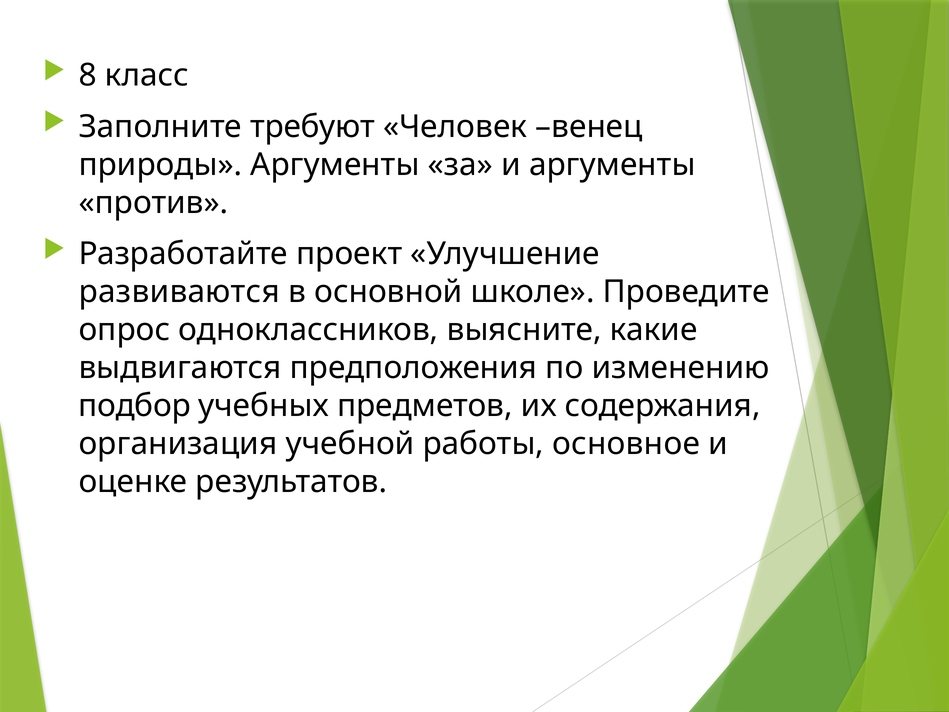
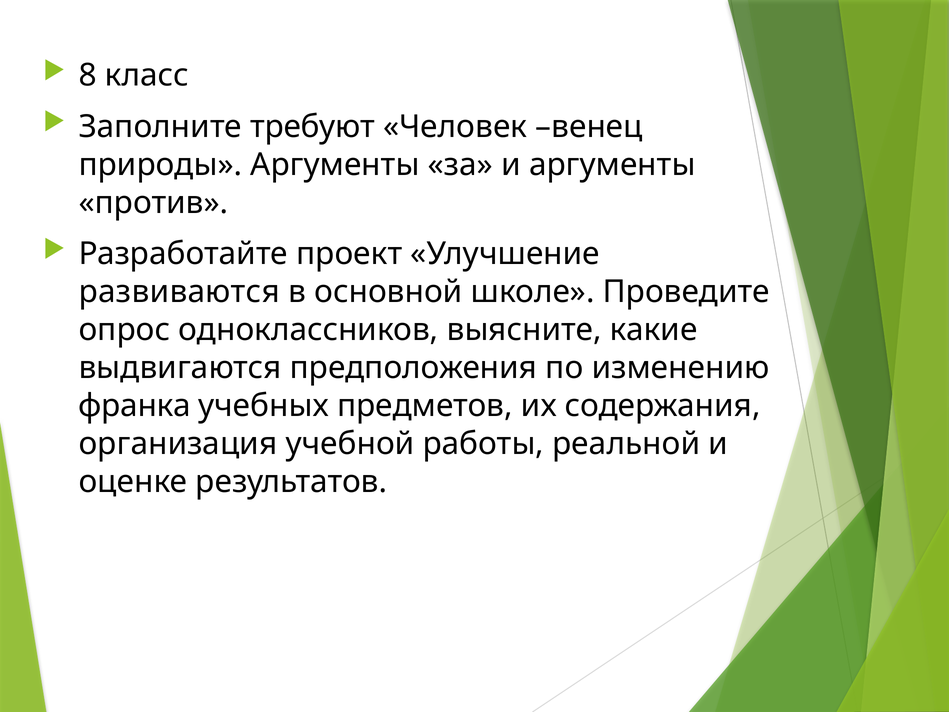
подбор: подбор -> франка
основное: основное -> реальной
